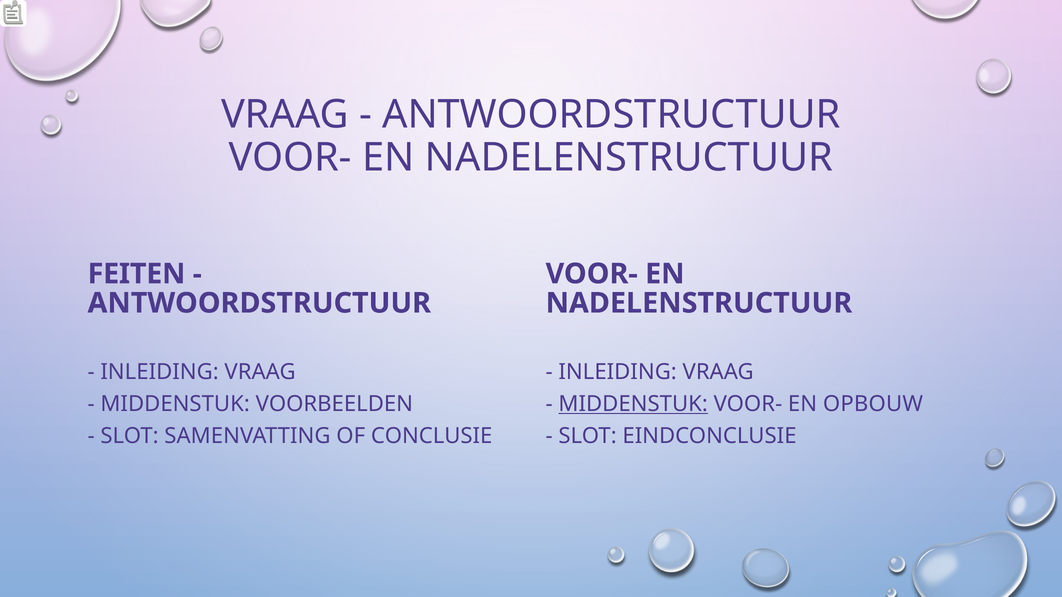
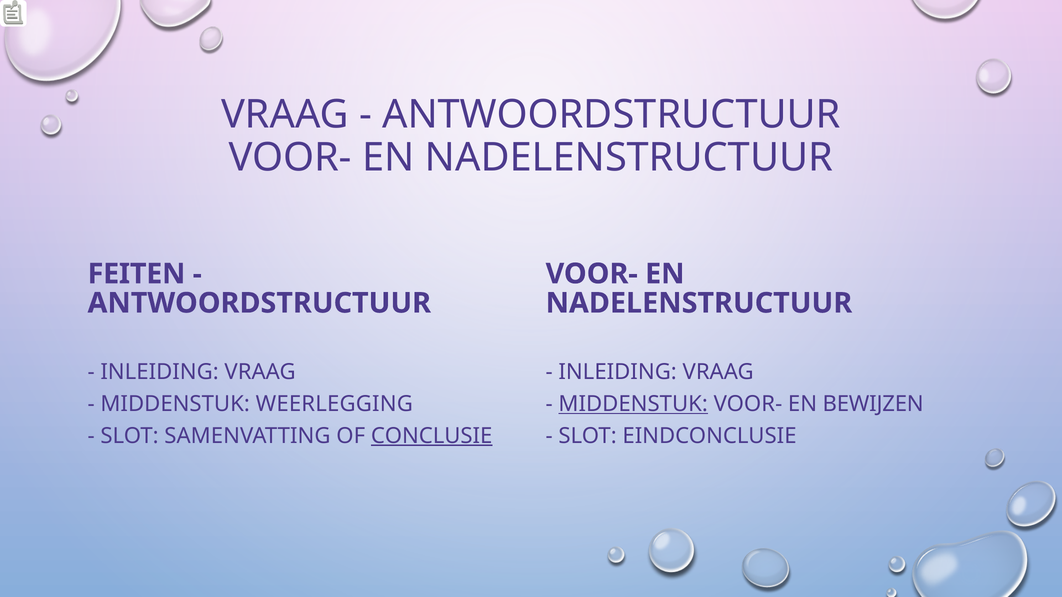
VOORBEELDEN: VOORBEELDEN -> WEERLEGGING
OPBOUW: OPBOUW -> BEWIJZEN
CONCLUSIE underline: none -> present
